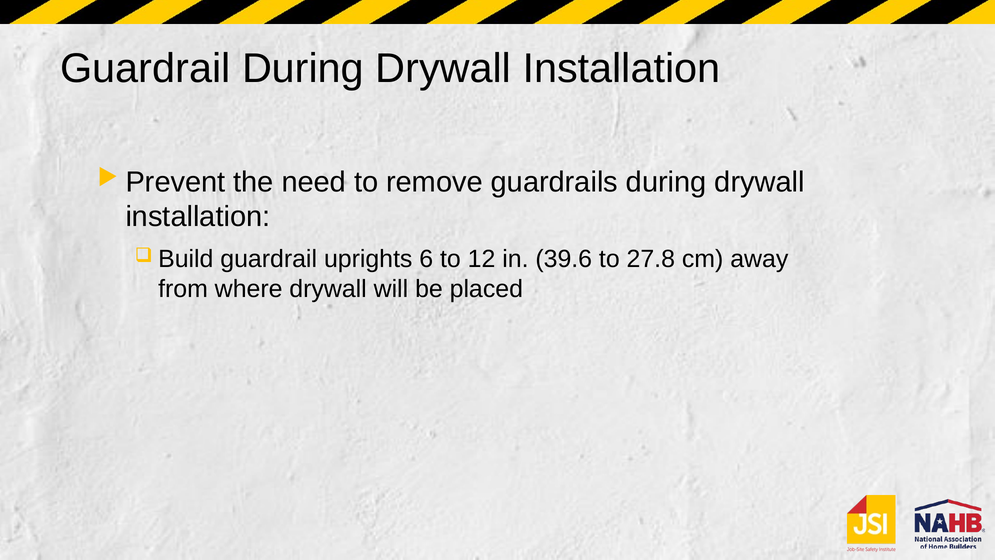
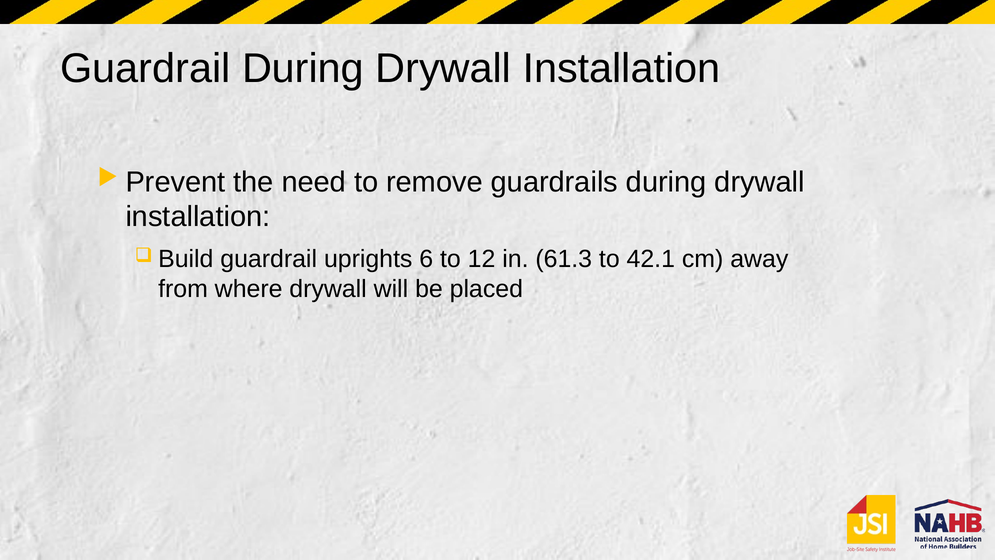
39.6: 39.6 -> 61.3
27.8: 27.8 -> 42.1
